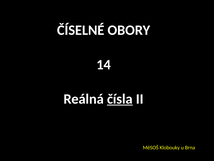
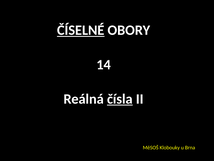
ČÍSELNÉ underline: none -> present
